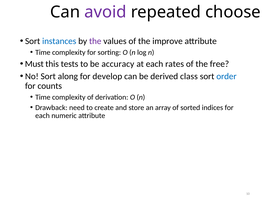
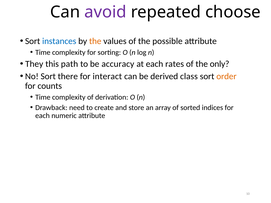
the at (95, 41) colour: purple -> orange
improve: improve -> possible
Must: Must -> They
tests: tests -> path
free: free -> only
along: along -> there
develop: develop -> interact
order colour: blue -> orange
